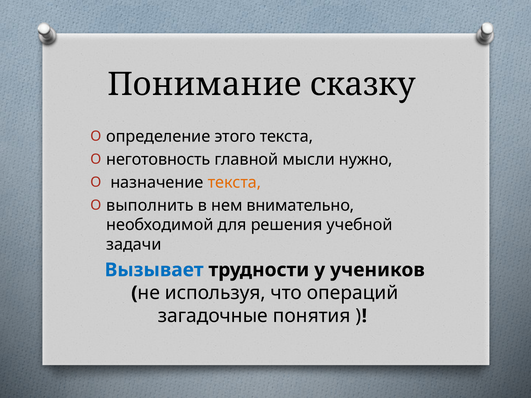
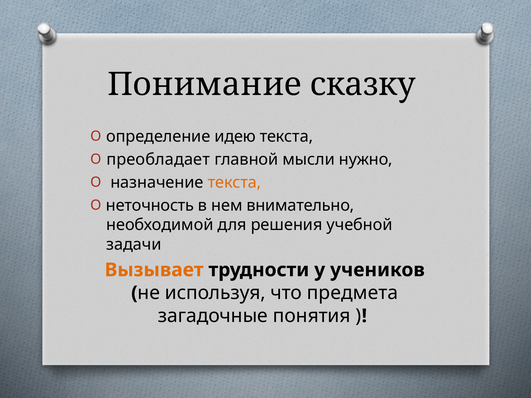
этого: этого -> идею
неготовность: неготовность -> преобладает
выполнить: выполнить -> неточность
Вызывает colour: blue -> orange
операций: операций -> предмета
